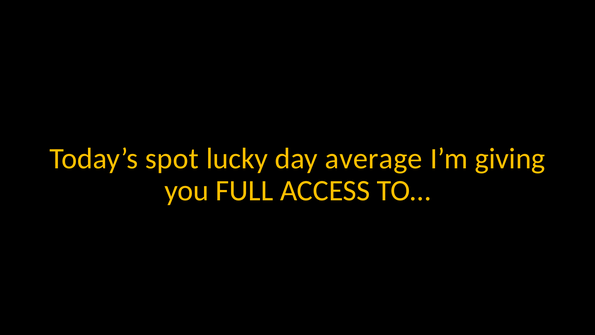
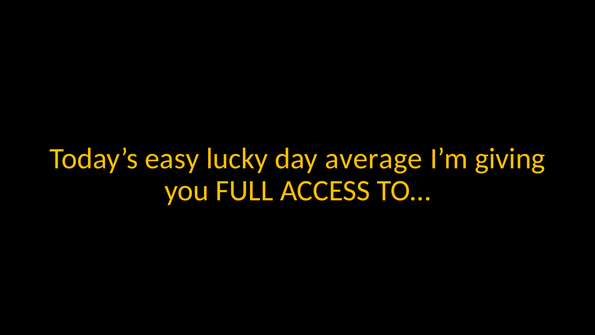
spot: spot -> easy
